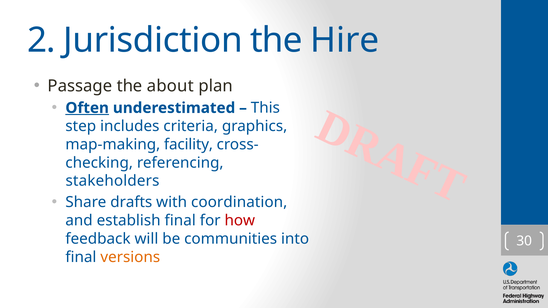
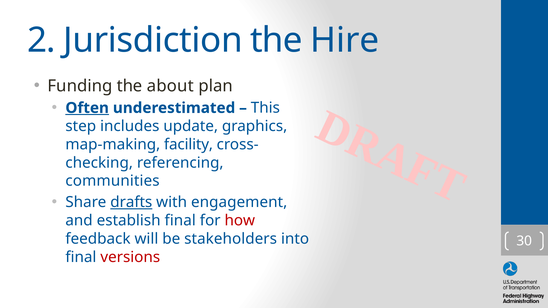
Passage: Passage -> Funding
criteria: criteria -> update
stakeholders: stakeholders -> communities
drafts underline: none -> present
coordination: coordination -> engagement
communities: communities -> stakeholders
versions colour: orange -> red
